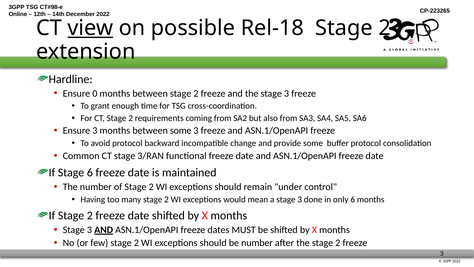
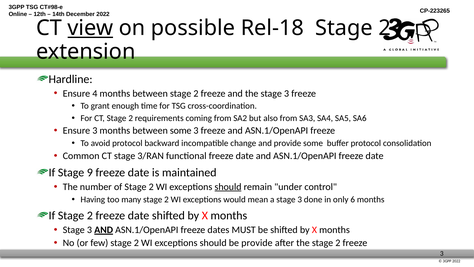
0: 0 -> 4
Stage 6: 6 -> 9
should at (228, 187) underline: none -> present
be number: number -> provide
